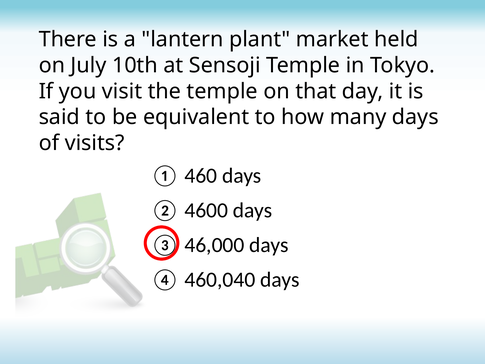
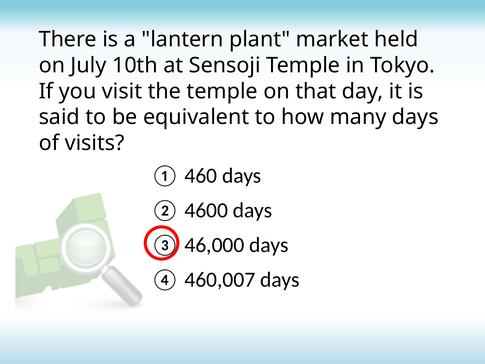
460,040: 460,040 -> 460,007
